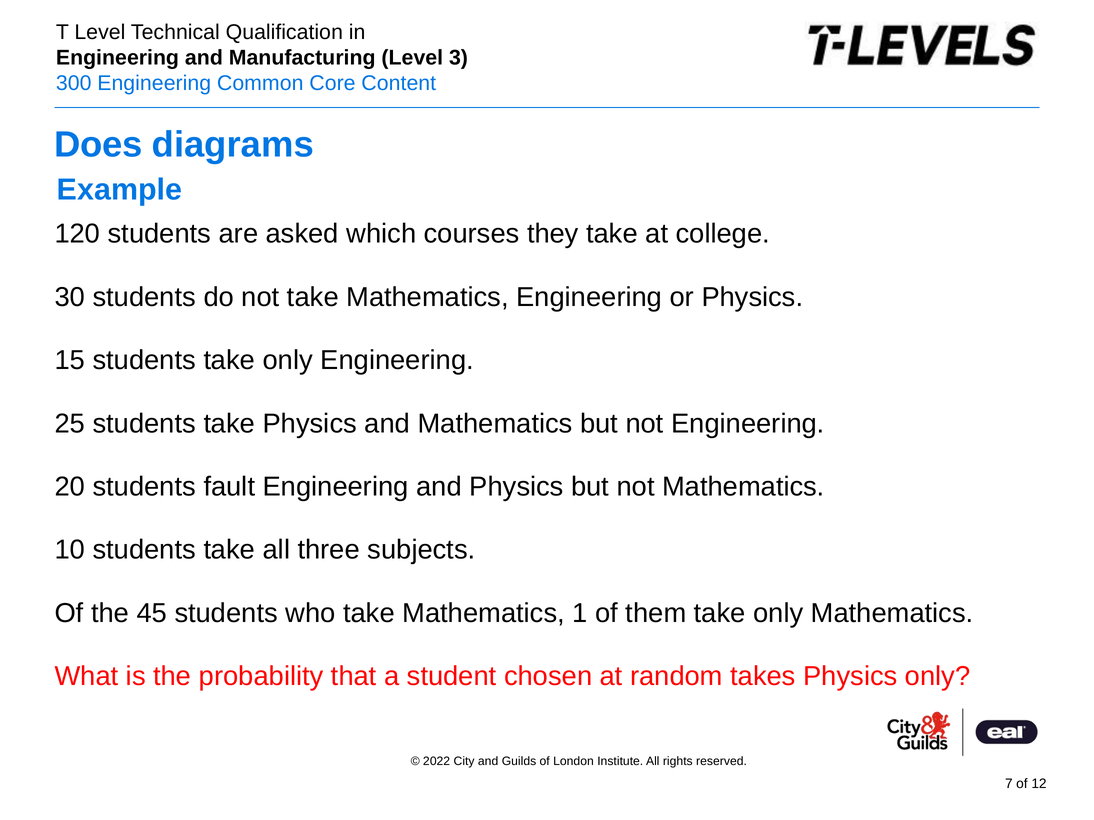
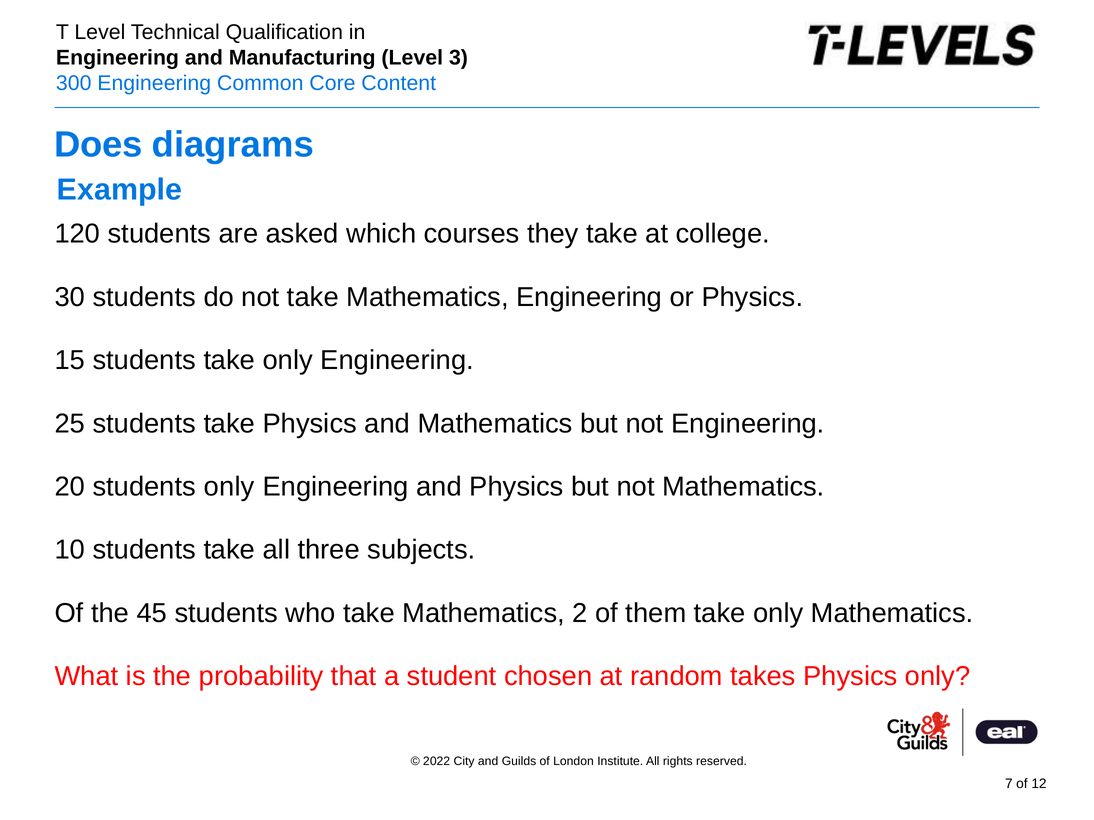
students fault: fault -> only
1: 1 -> 2
